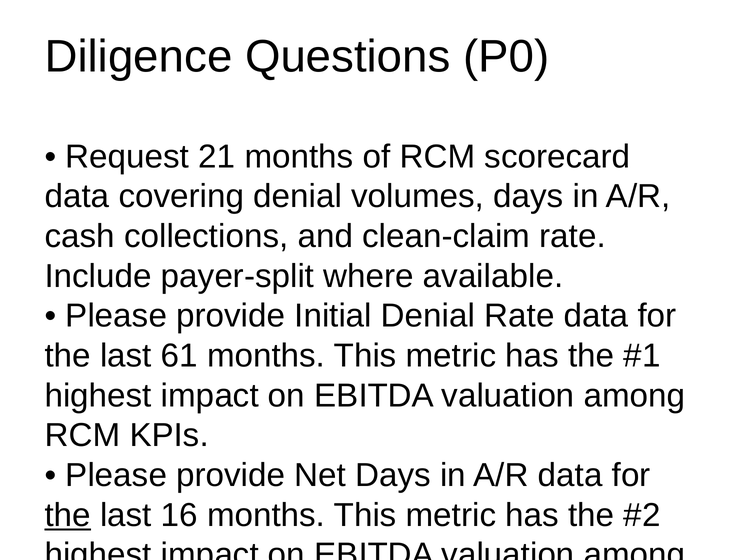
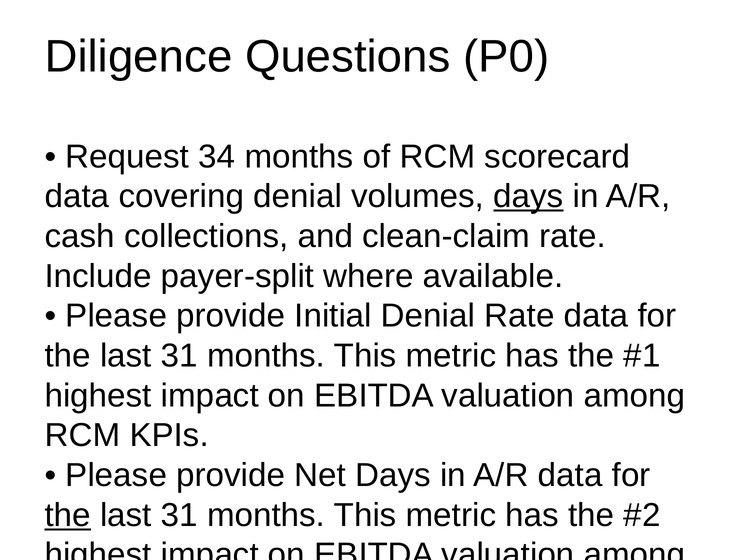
21: 21 -> 34
days at (528, 196) underline: none -> present
61 at (179, 356): 61 -> 31
16 at (179, 515): 16 -> 31
